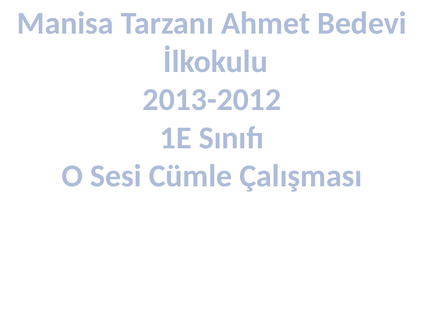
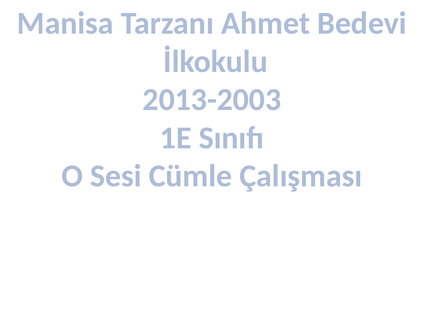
2013-2012: 2013-2012 -> 2013-2003
